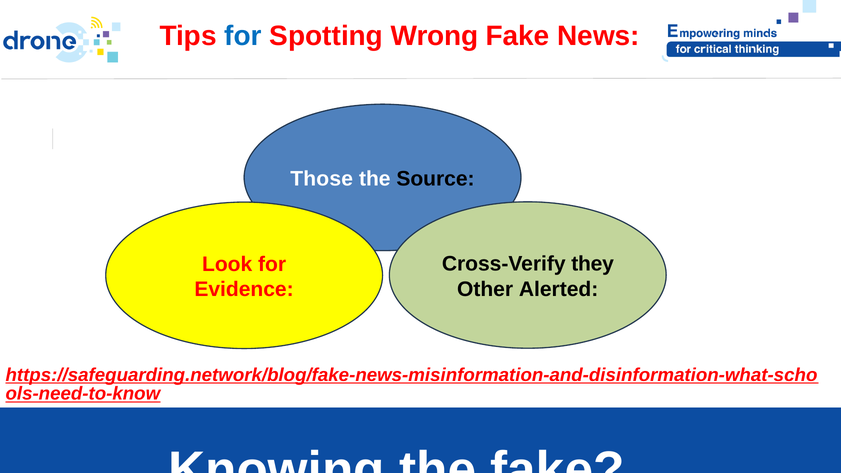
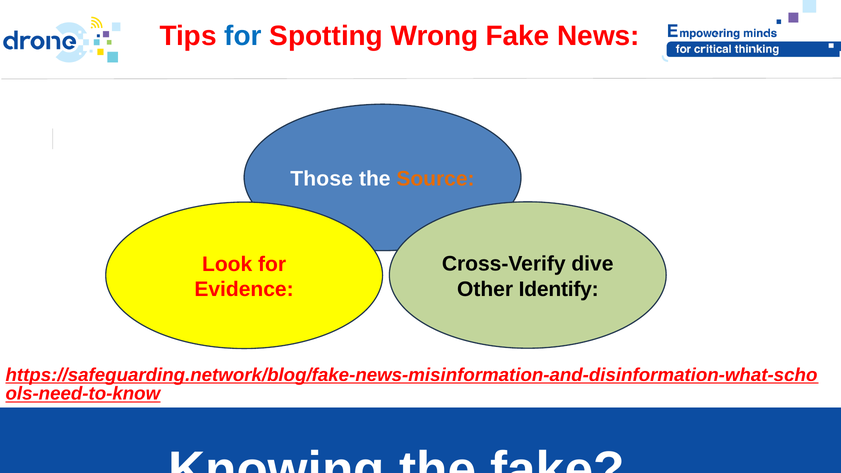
Source colour: black -> orange
they: they -> dive
Alerted: Alerted -> Identify
